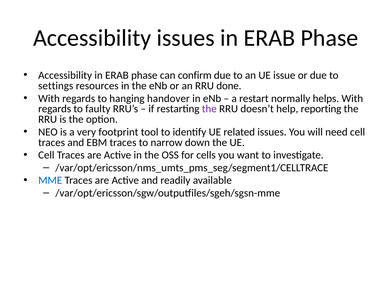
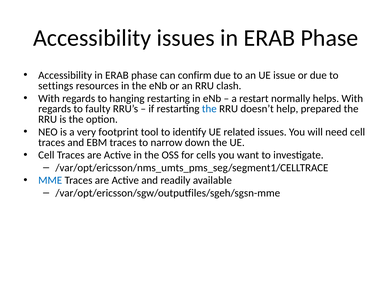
done: done -> clash
hanging handover: handover -> restarting
the at (209, 109) colour: purple -> blue
reporting: reporting -> prepared
